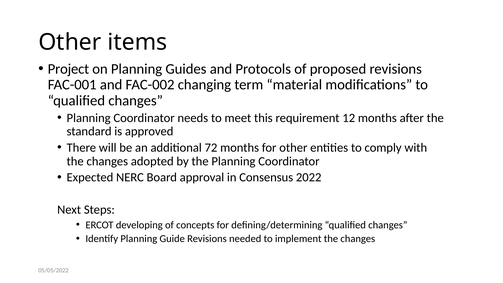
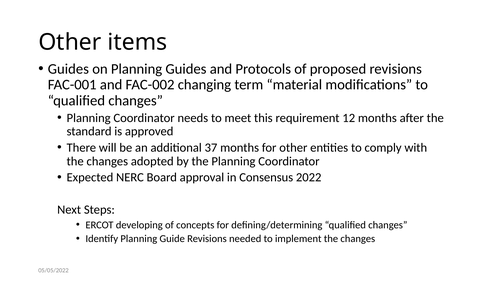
Project at (68, 69): Project -> Guides
72: 72 -> 37
